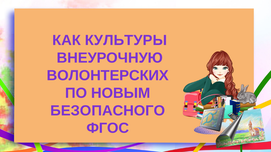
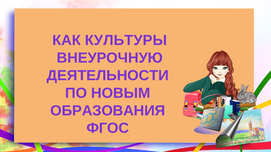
ВОЛОНТЕРСКИХ: ВОЛОНТЕРСКИХ -> ДЕЯТЕЛЬНОСТИ
БЕЗОПАСНОГО: БЕЗОПАСНОГО -> ОБРАЗОВАНИЯ
